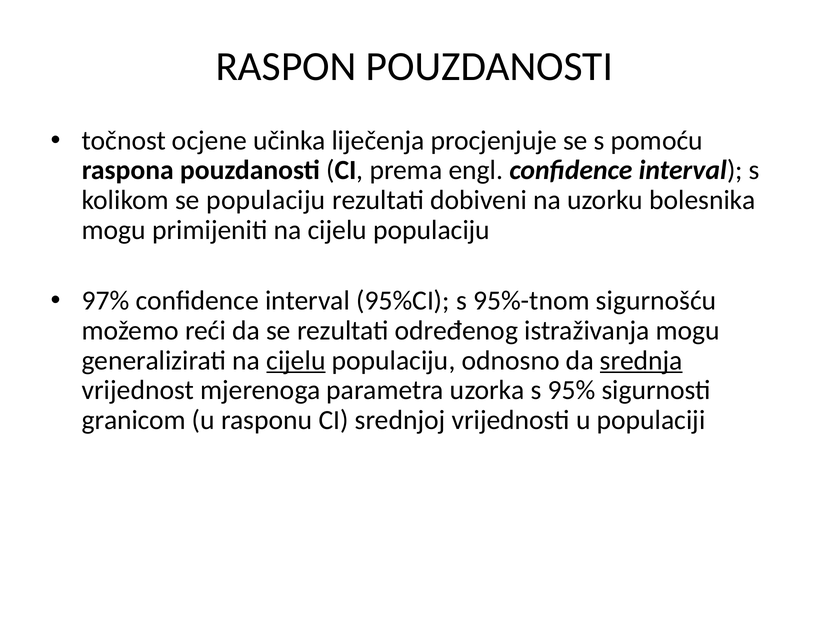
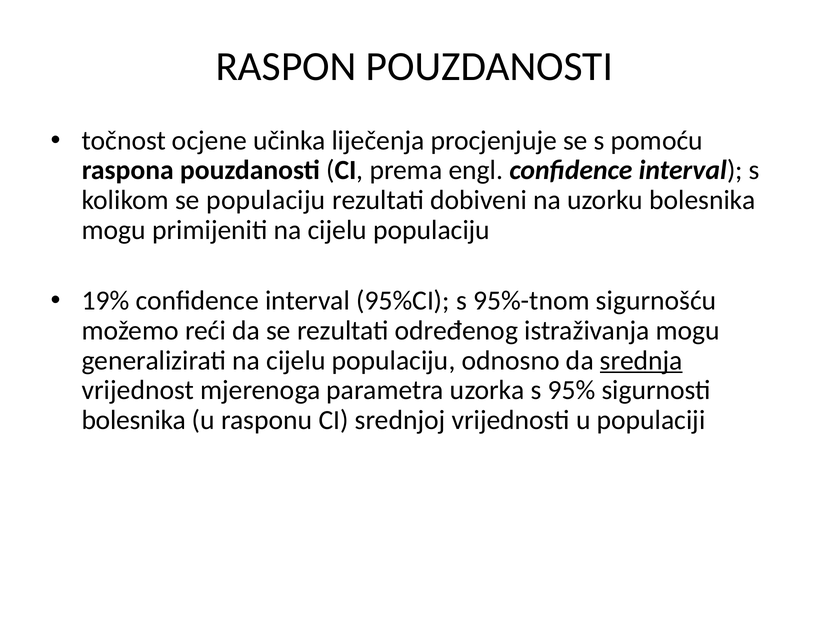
97%: 97% -> 19%
cijelu at (296, 360) underline: present -> none
granicom at (134, 420): granicom -> bolesnika
